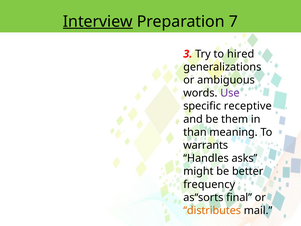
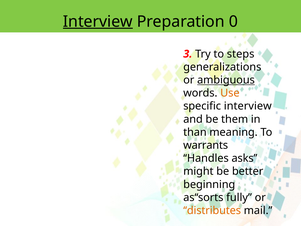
7: 7 -> 0
hired: hired -> steps
ambiguous underline: none -> present
Use colour: purple -> orange
specific receptive: receptive -> interview
frequency: frequency -> beginning
final: final -> fully
